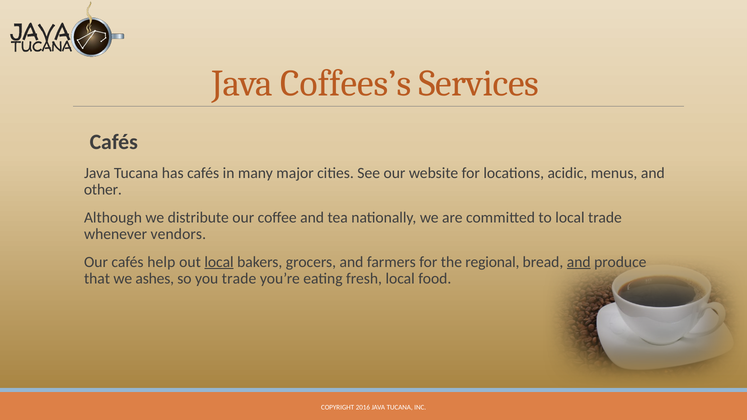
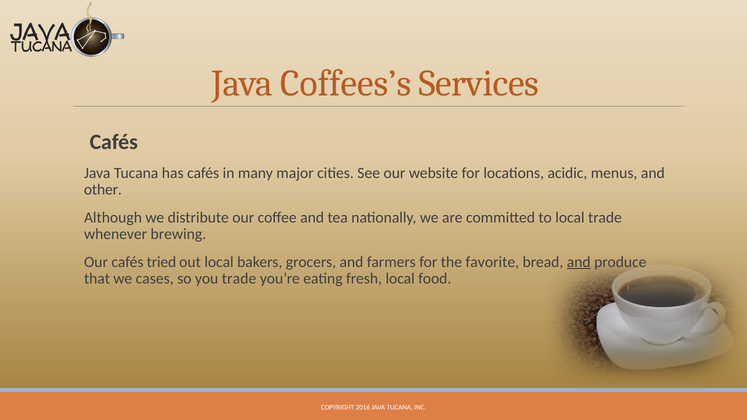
vendors: vendors -> brewing
help: help -> tried
local at (219, 262) underline: present -> none
regional: regional -> favorite
ashes: ashes -> cases
